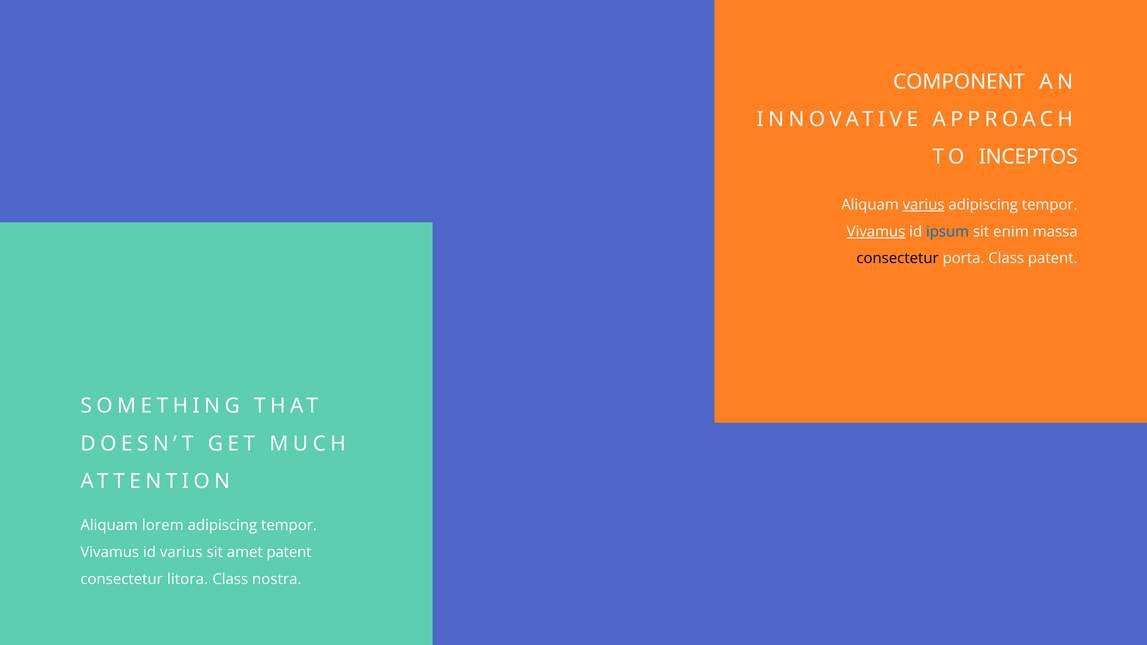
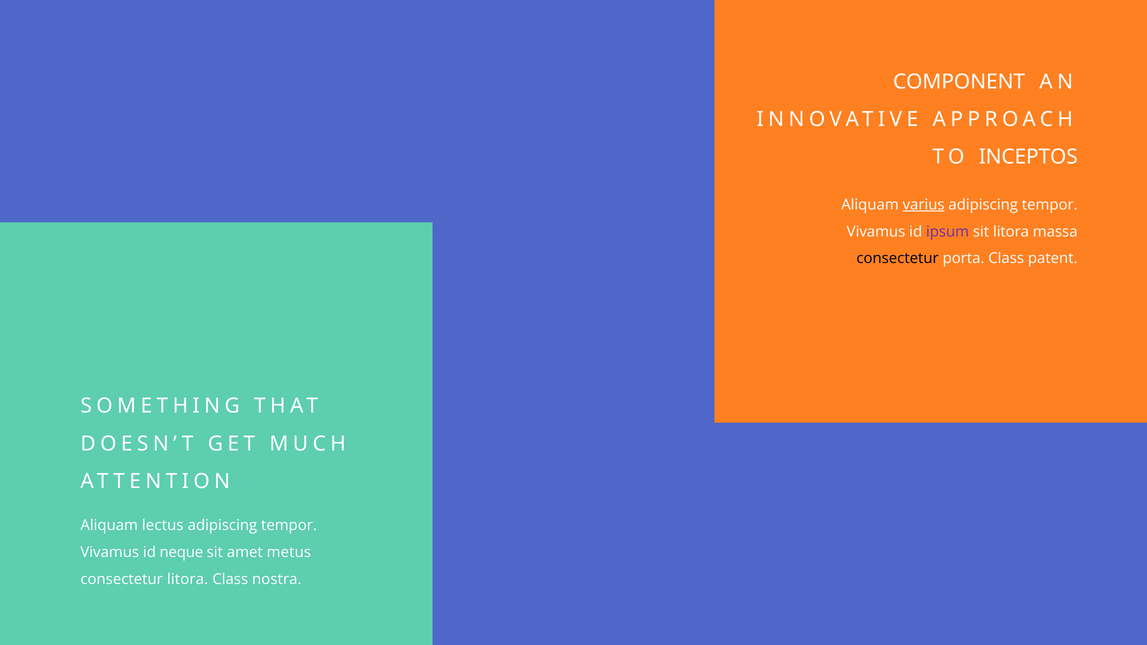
Vivamus at (876, 232) underline: present -> none
ipsum colour: blue -> purple
sit enim: enim -> litora
lorem: lorem -> lectus
id varius: varius -> neque
amet patent: patent -> metus
